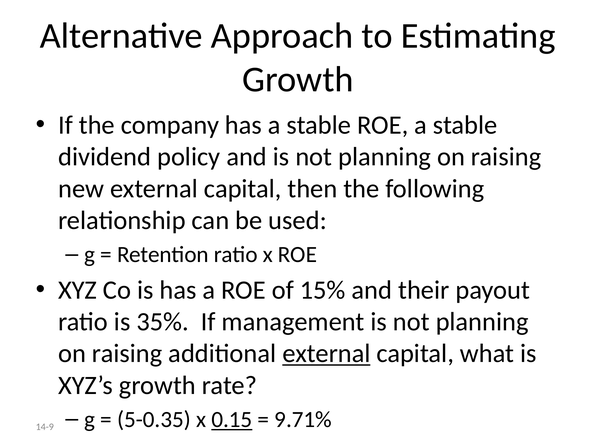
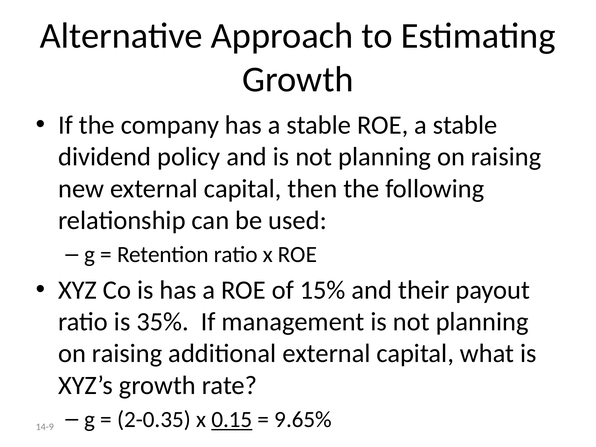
external at (326, 354) underline: present -> none
5-0.35: 5-0.35 -> 2-0.35
9.71%: 9.71% -> 9.65%
